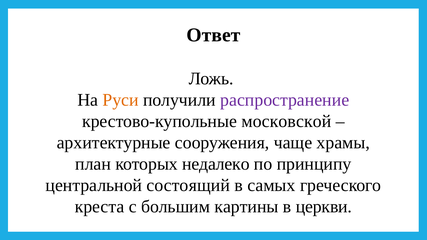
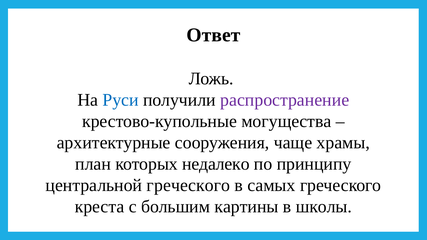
Руси colour: orange -> blue
московской: московской -> могущества
центральной состоящий: состоящий -> греческого
церкви: церкви -> школы
